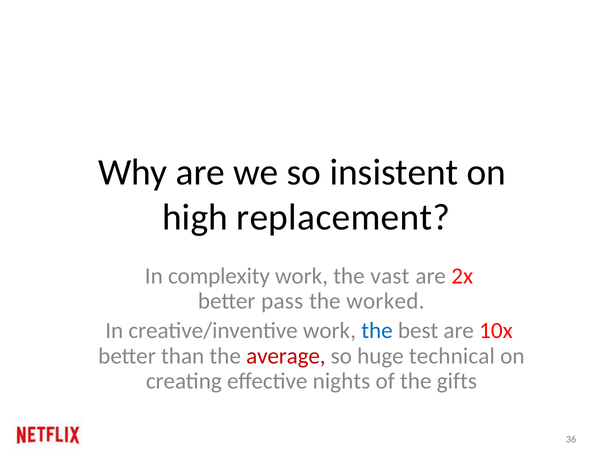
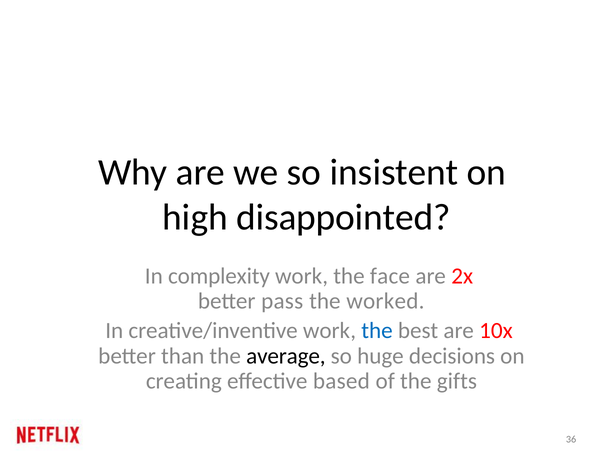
replacement: replacement -> disappointed
vast: vast -> face
average colour: red -> black
technical: technical -> decisions
nights: nights -> based
